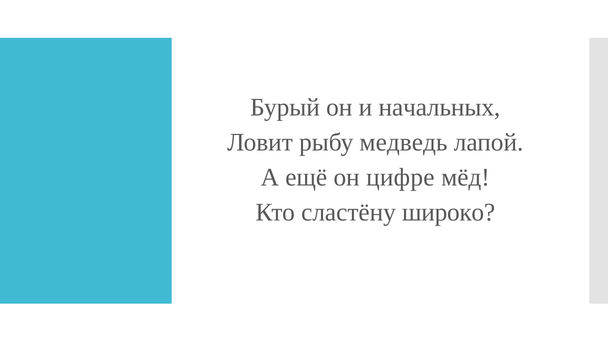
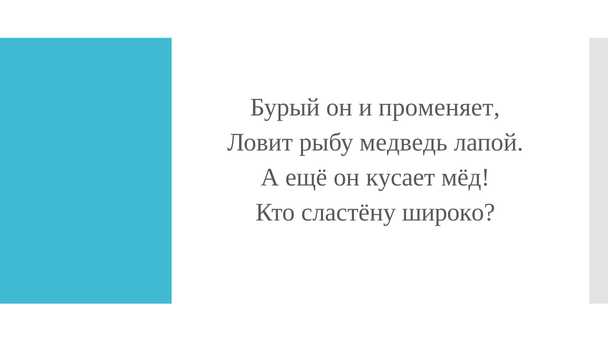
начальных: начальных -> променяет
цифре: цифре -> кусает
